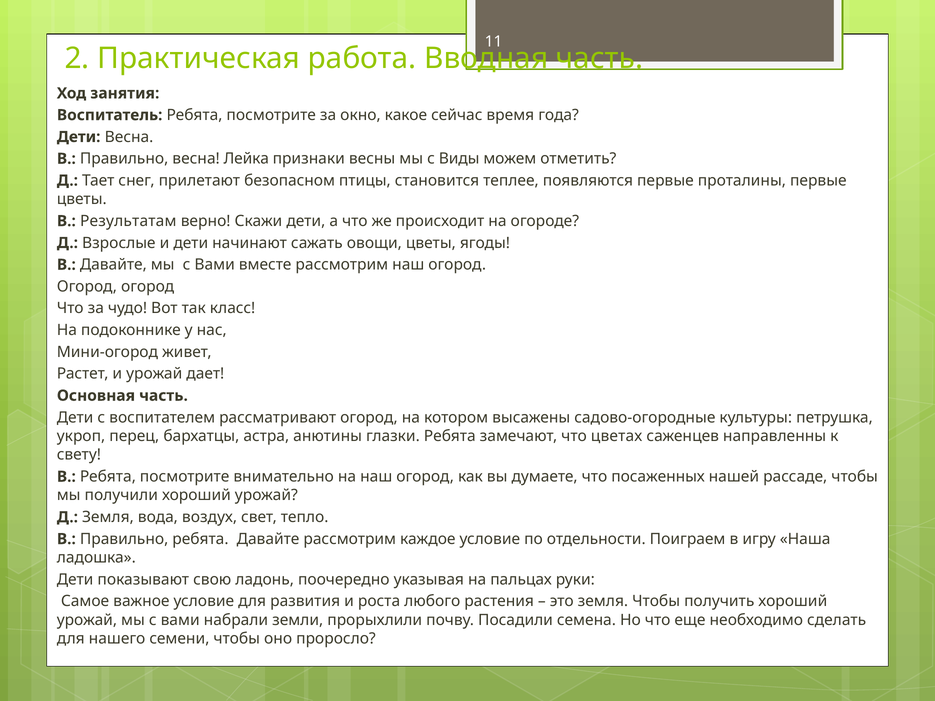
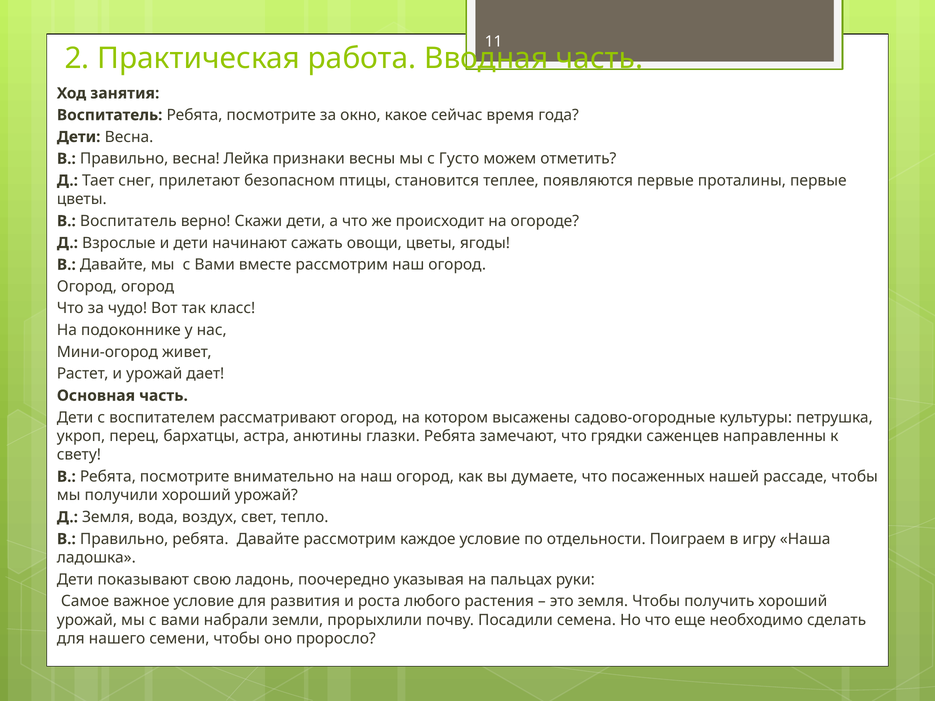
Виды: Виды -> Густо
В Результатам: Результатам -> Воспитатель
цветах: цветах -> грядки
